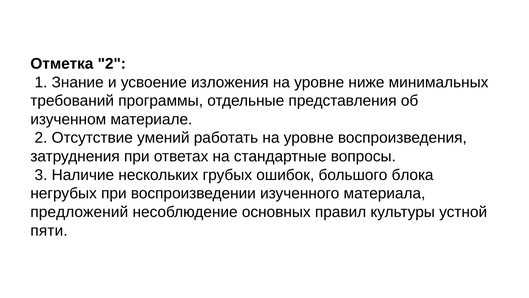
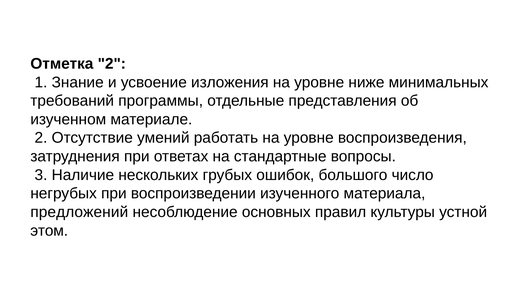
блока: блока -> число
пяти: пяти -> этом
